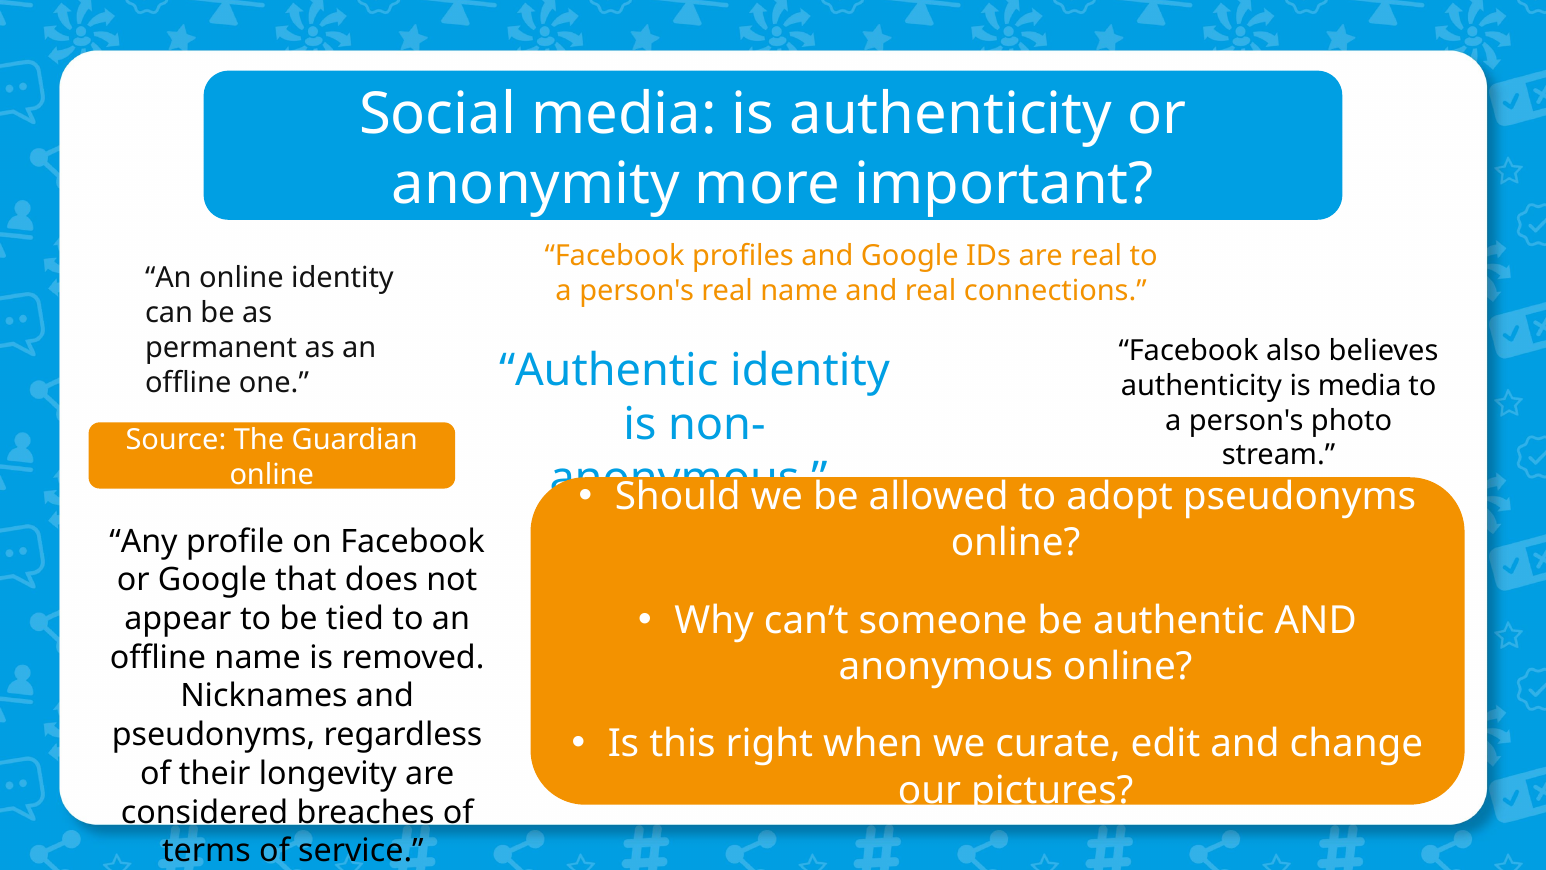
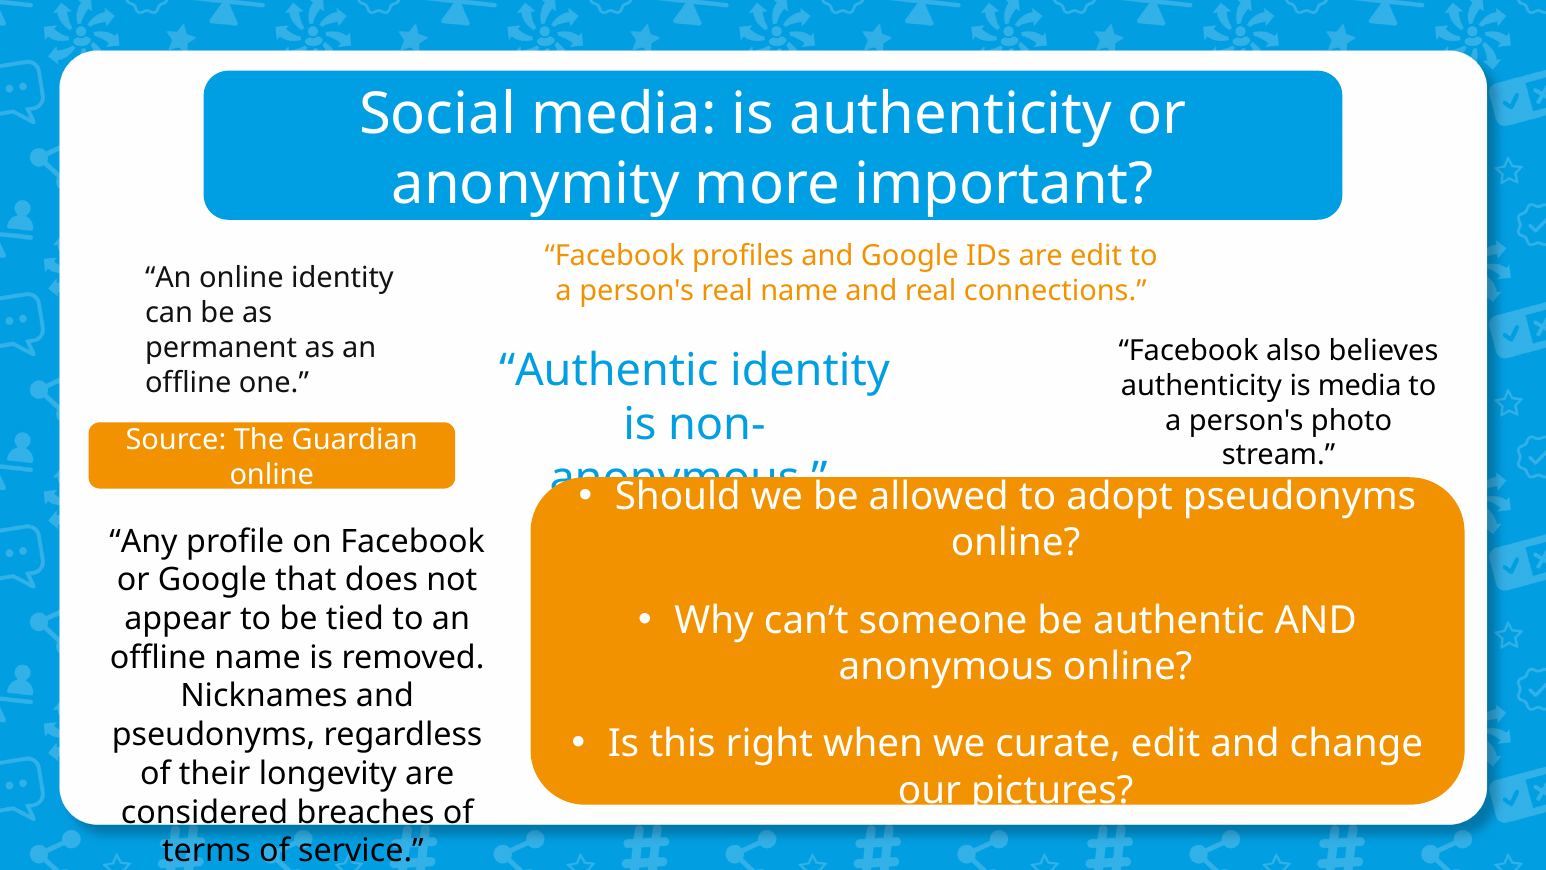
are real: real -> edit
